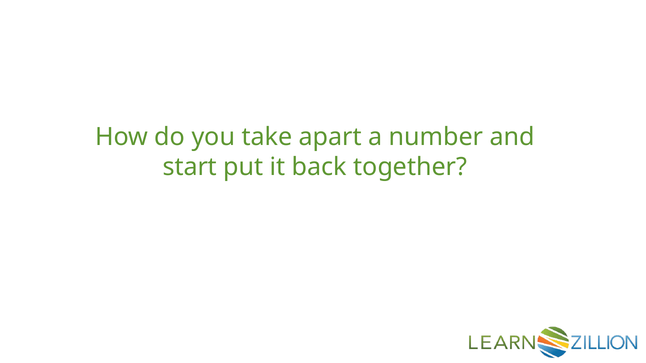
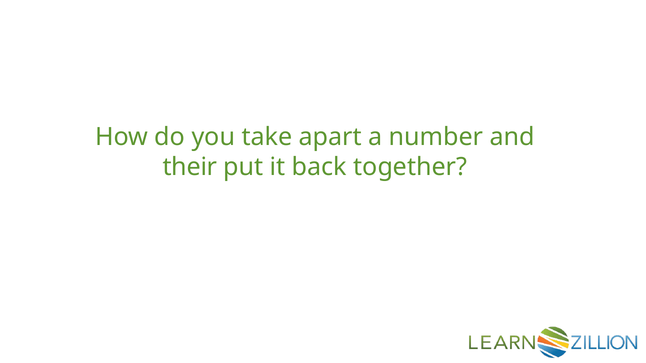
start: start -> their
